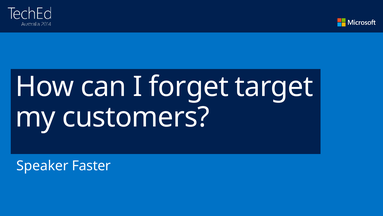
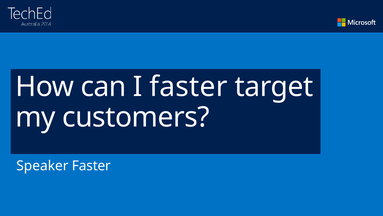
I forget: forget -> faster
